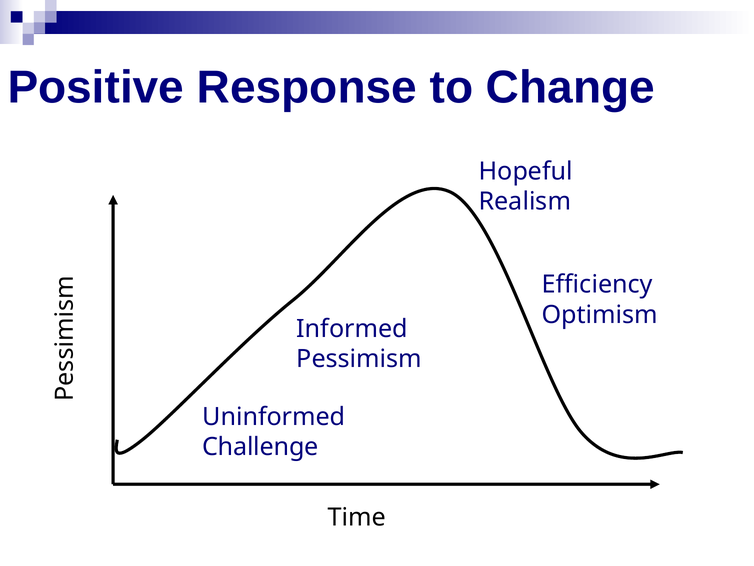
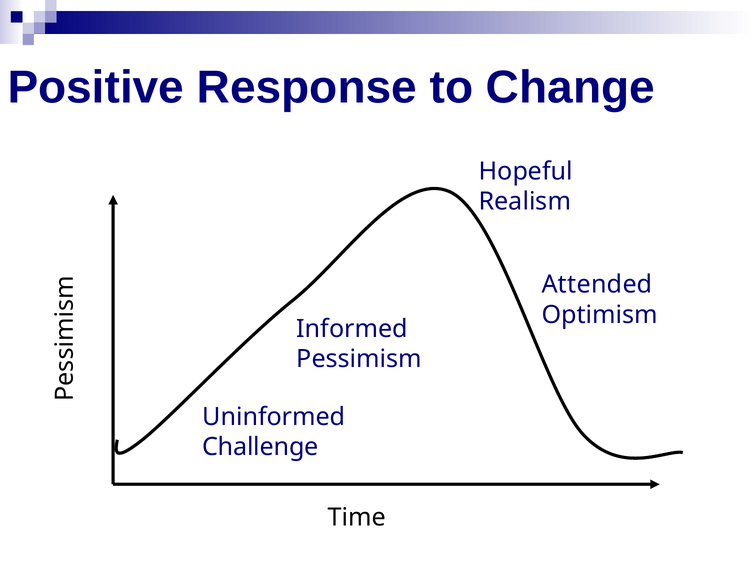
Efficiency: Efficiency -> Attended
